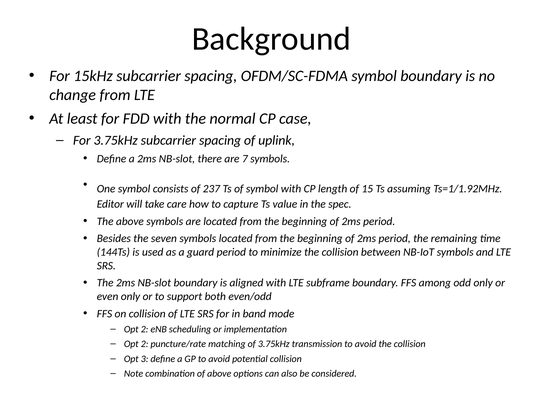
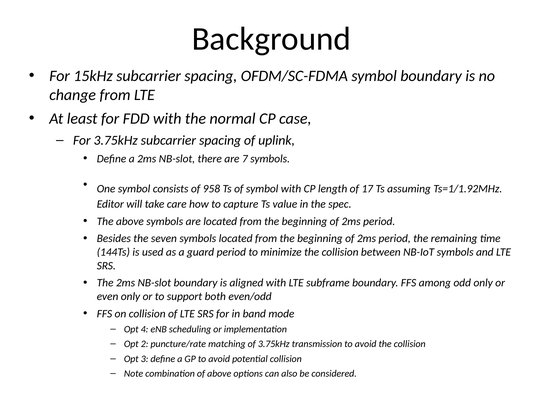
237: 237 -> 958
15: 15 -> 17
2 at (145, 329): 2 -> 4
